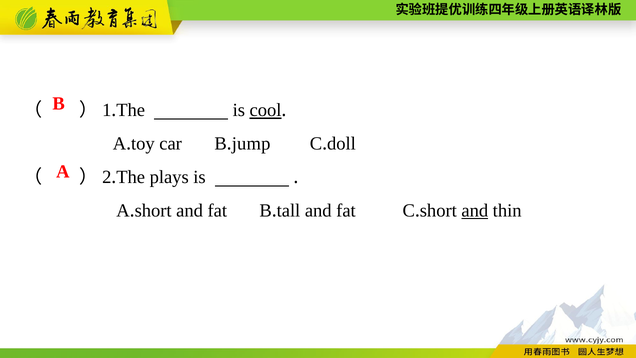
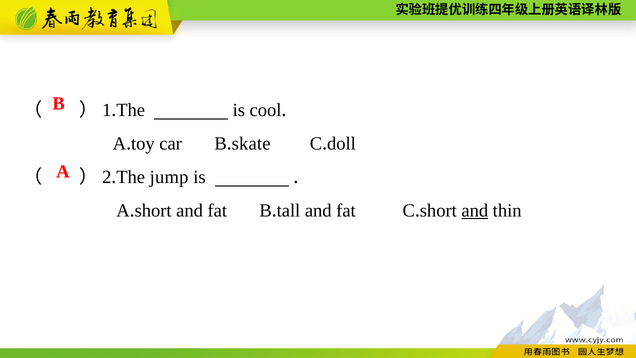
cool underline: present -> none
jump: jump -> skate
plays: plays -> jump
